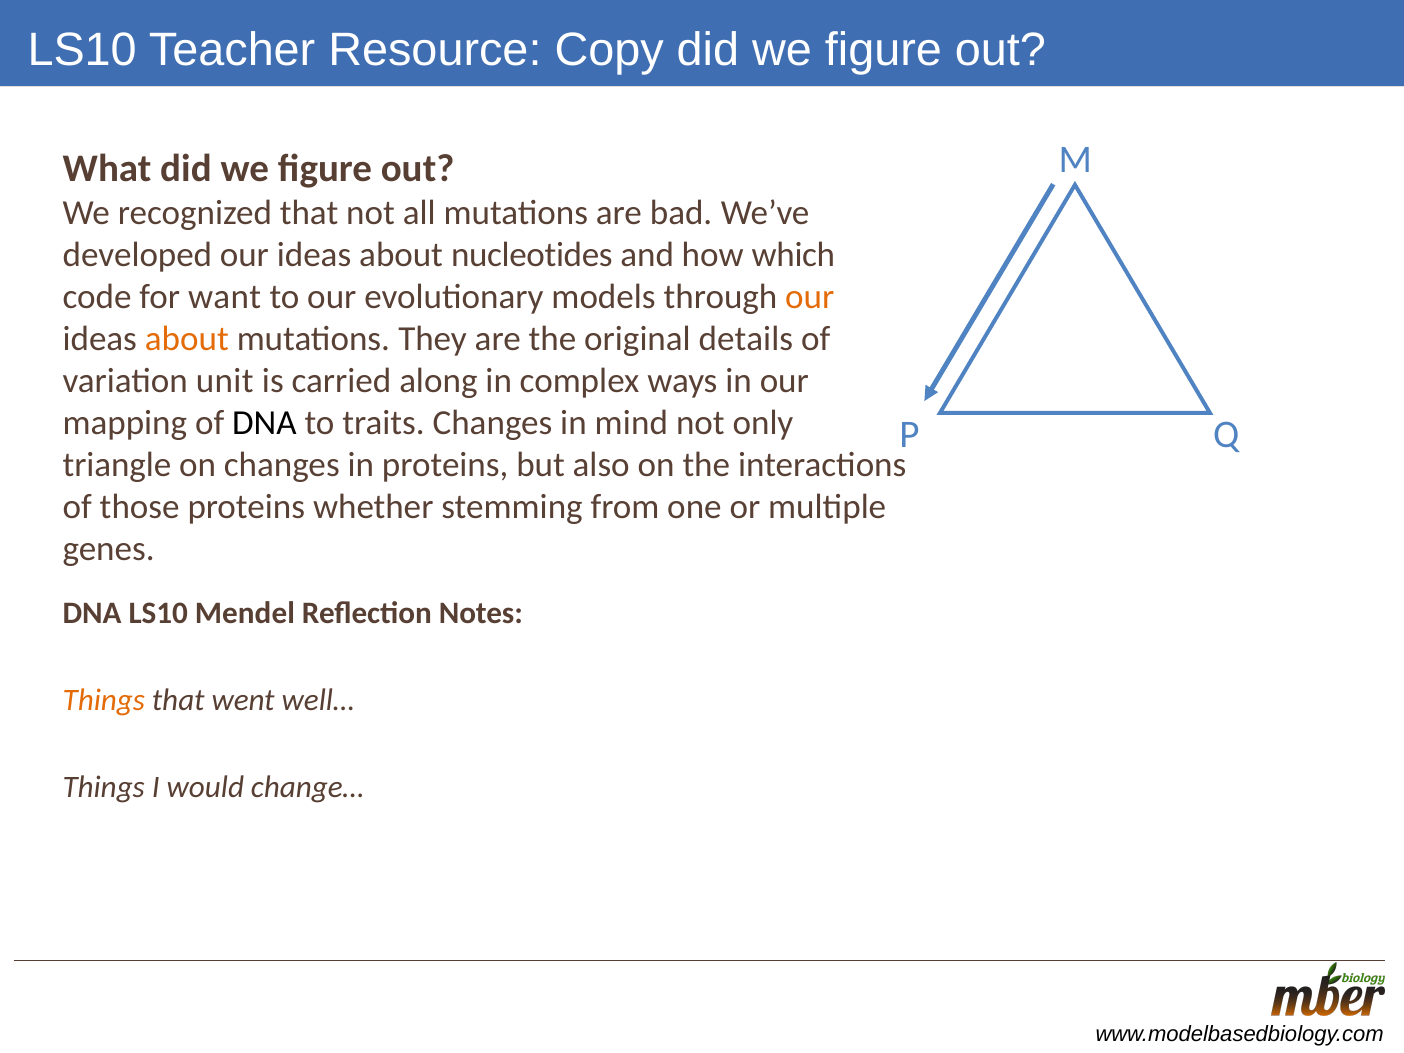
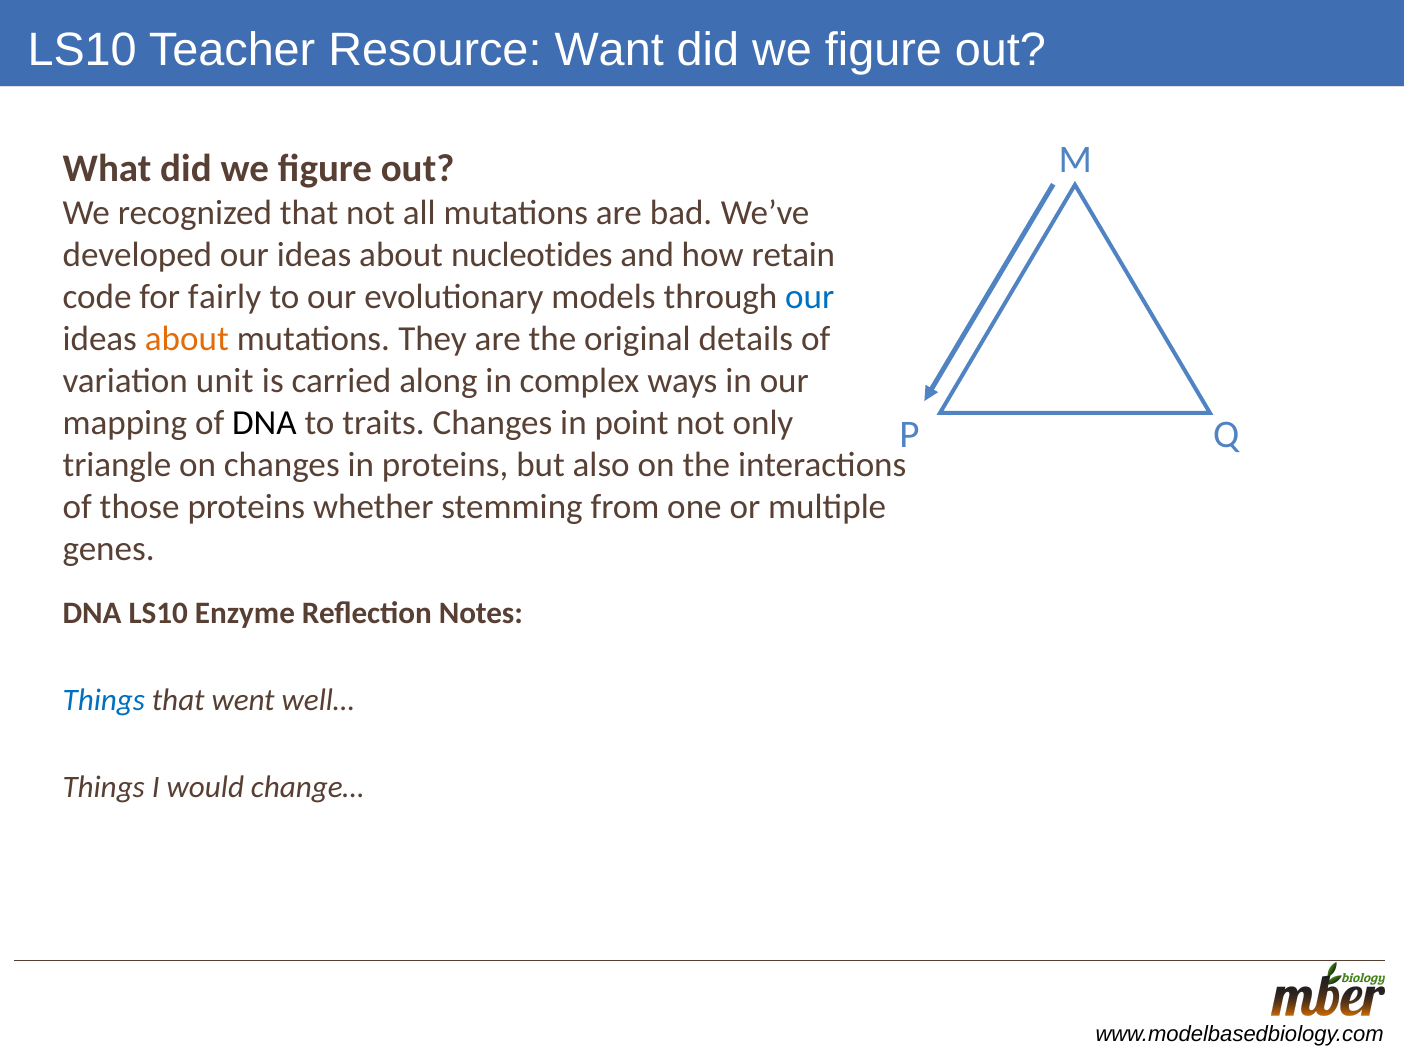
Copy: Copy -> Want
which: which -> retain
want: want -> fairly
our at (810, 297) colour: orange -> blue
mind: mind -> point
Mendel: Mendel -> Enzyme
Things at (104, 700) colour: orange -> blue
